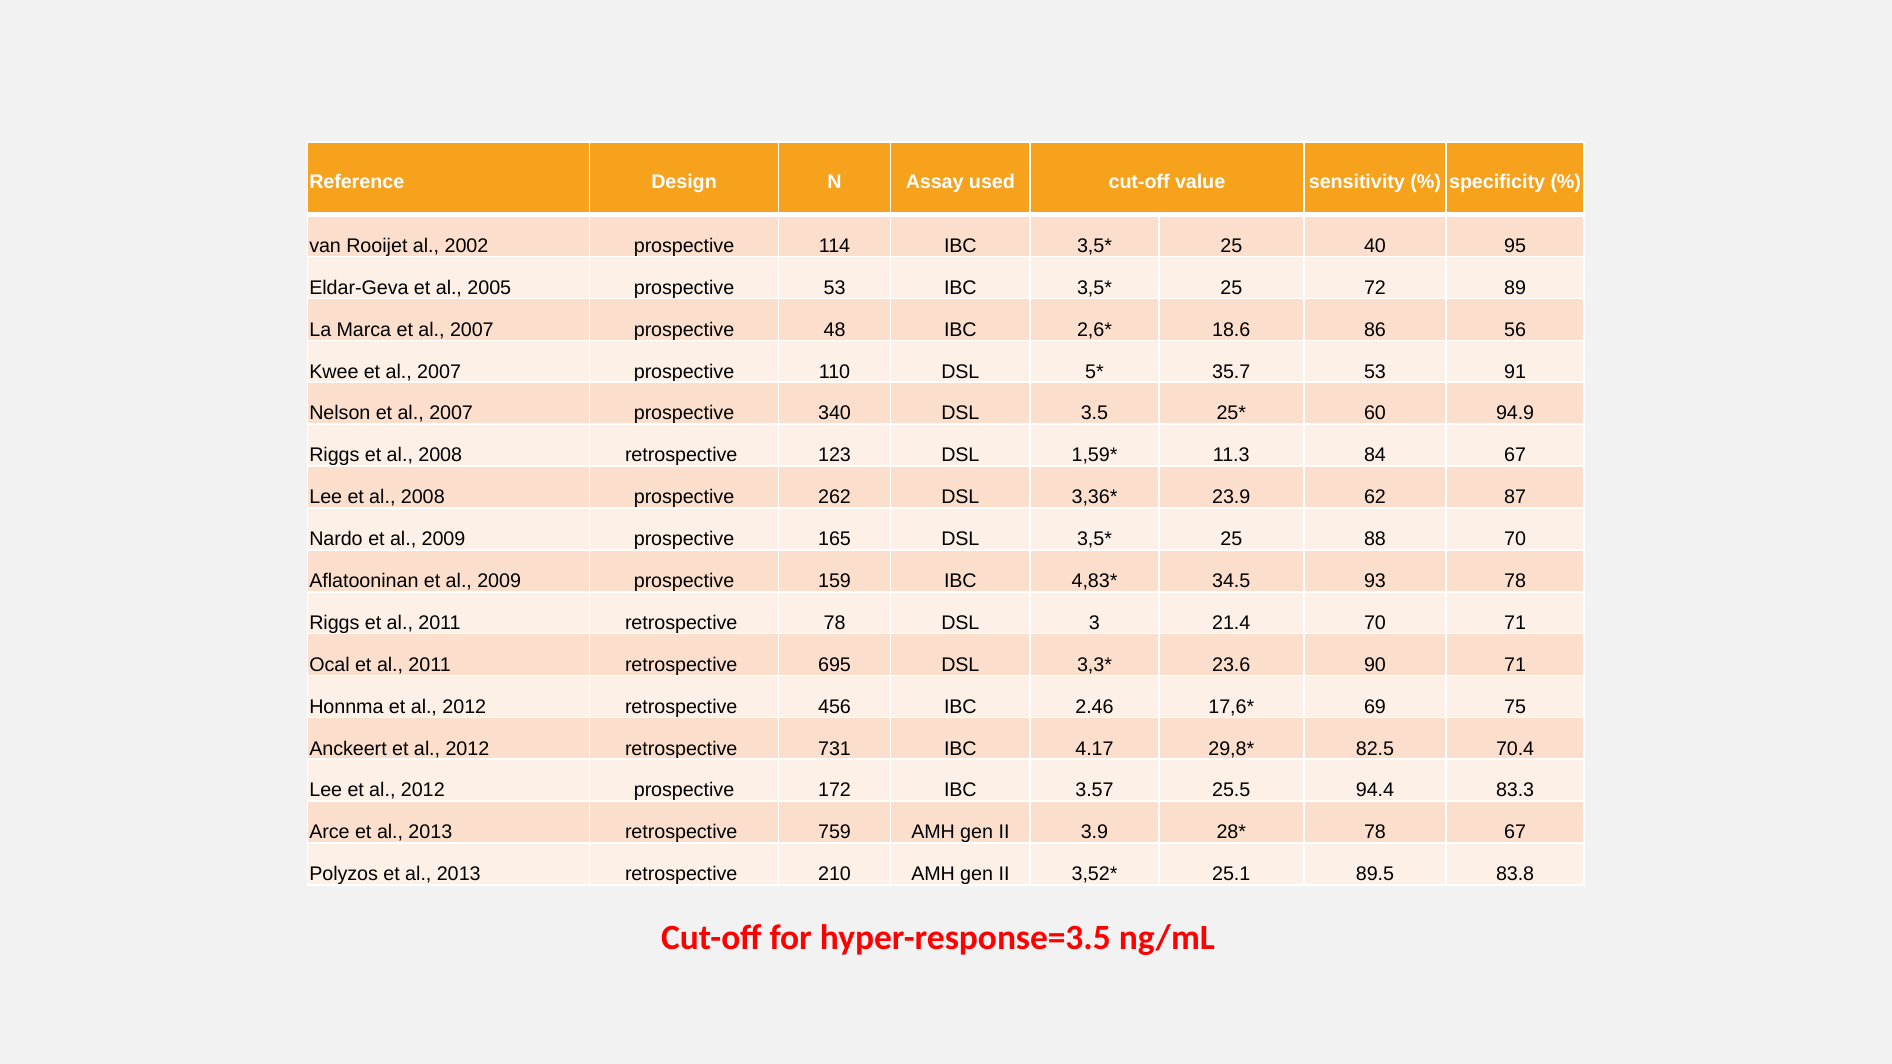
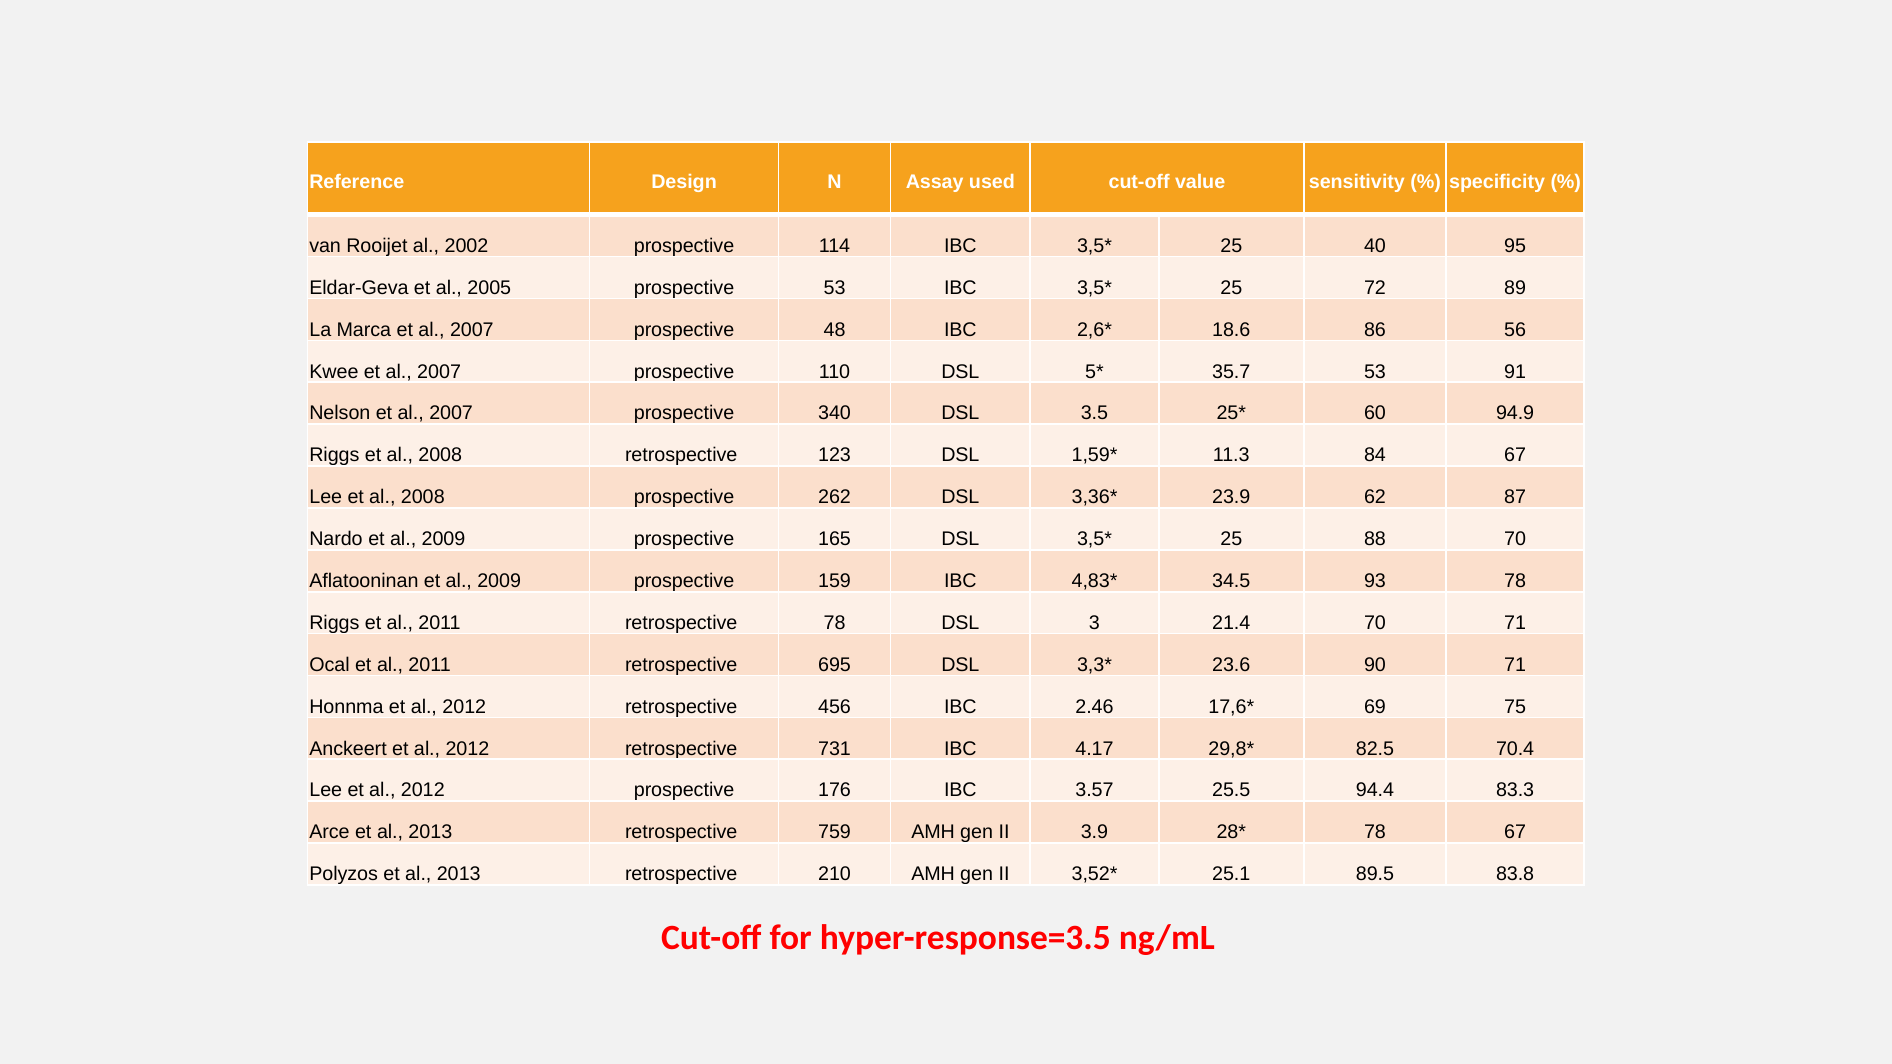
172: 172 -> 176
